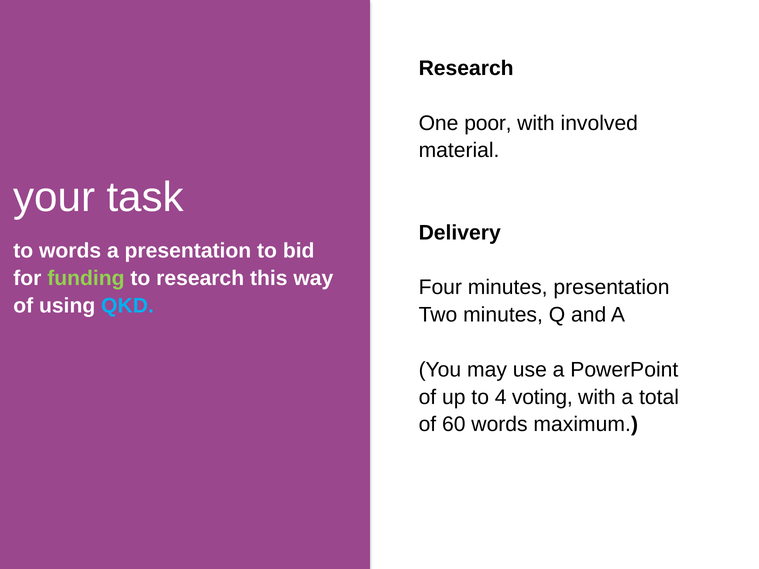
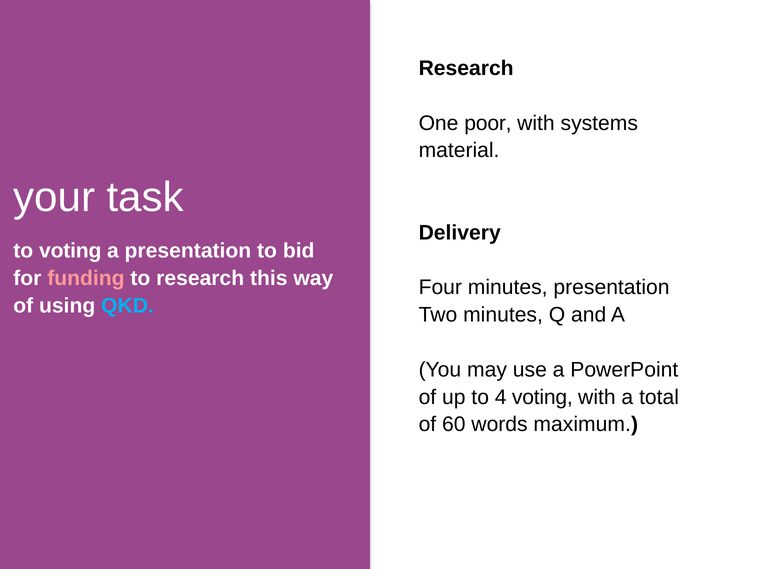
involved: involved -> systems
to words: words -> voting
funding colour: light green -> pink
